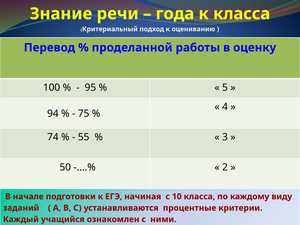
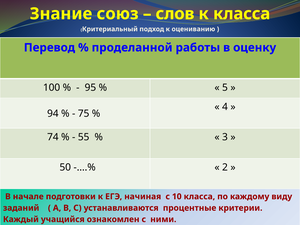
речи: речи -> союз
года: года -> слов
